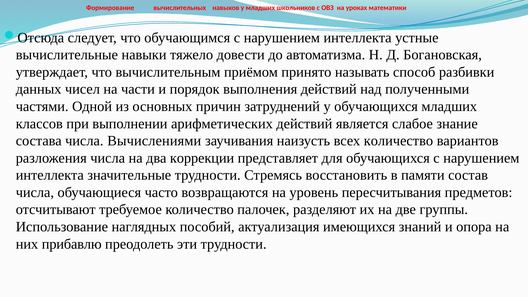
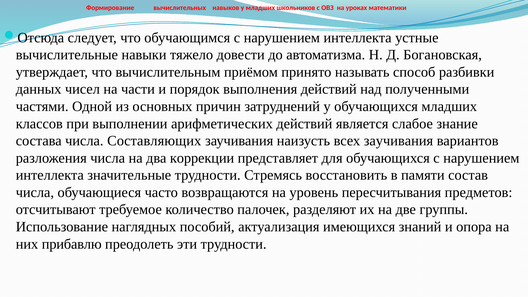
Вычислениями: Вычислениями -> Составляющих
всех количество: количество -> заучивания
